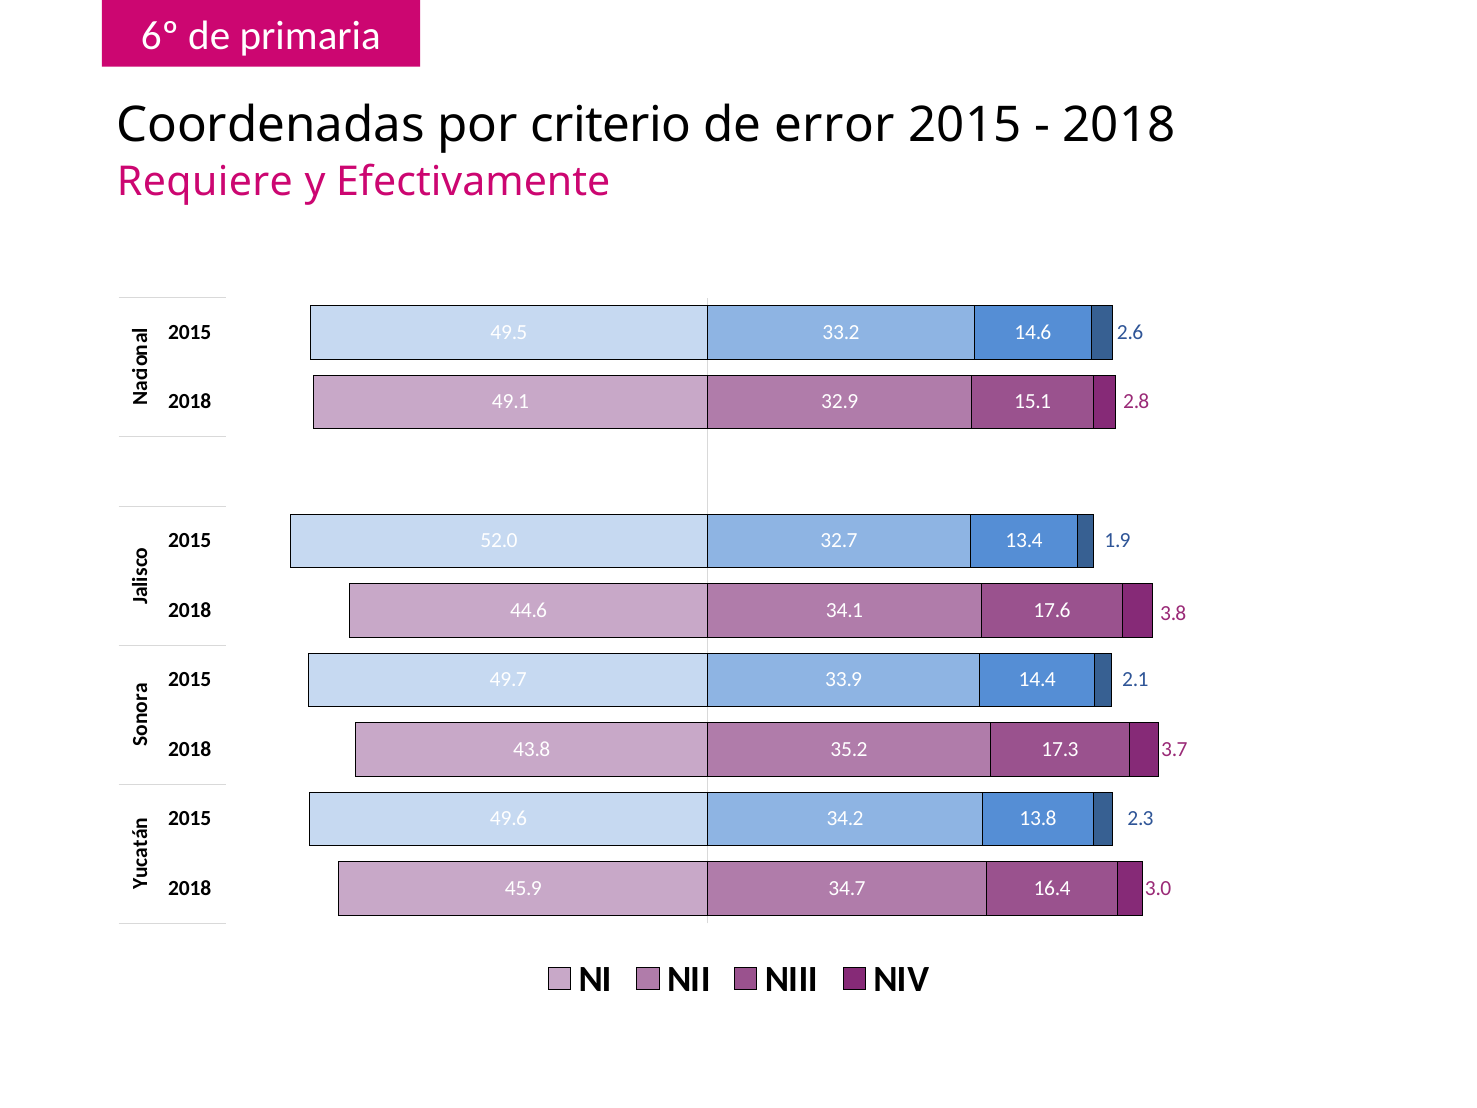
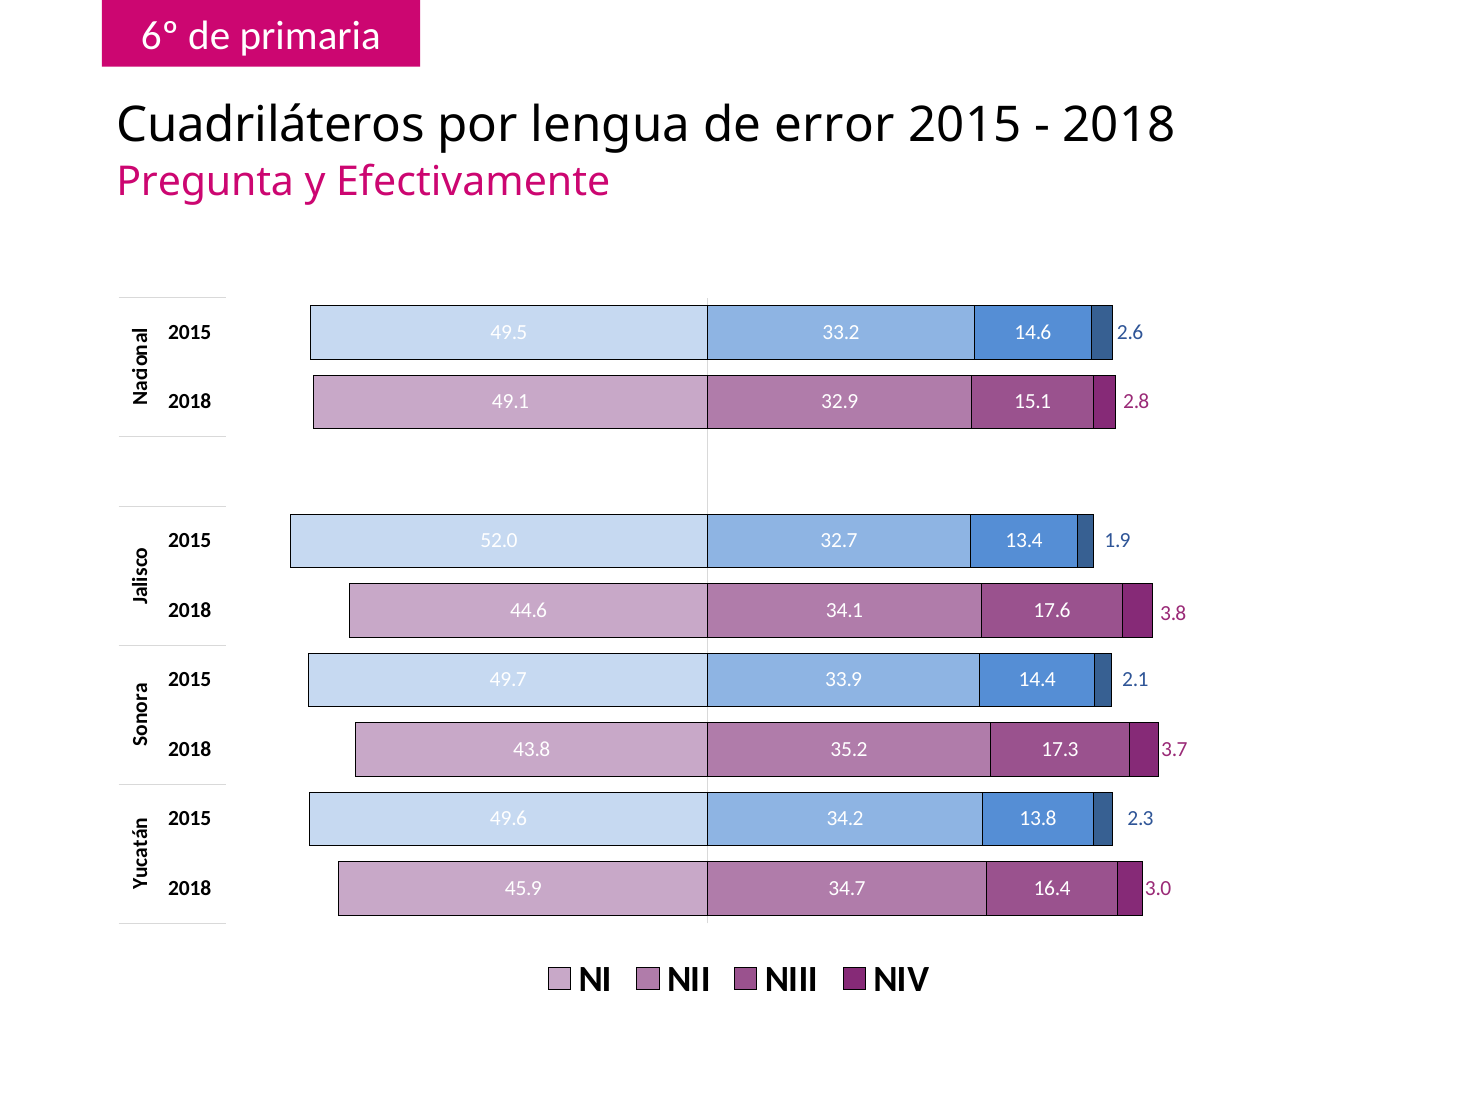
Coordenadas: Coordenadas -> Cuadriláteros
criterio: criterio -> lengua
Requiere: Requiere -> Pregunta
